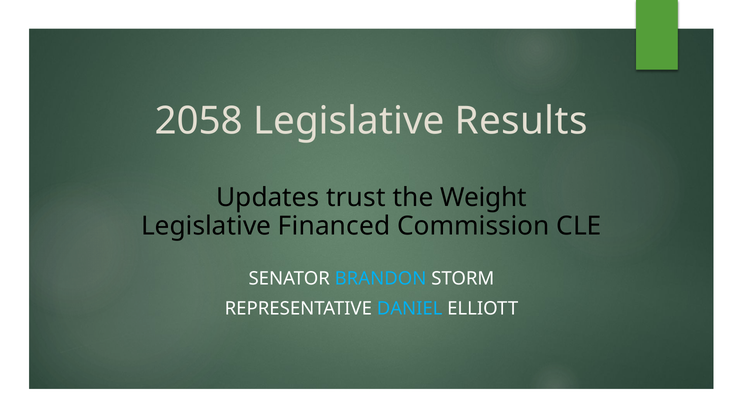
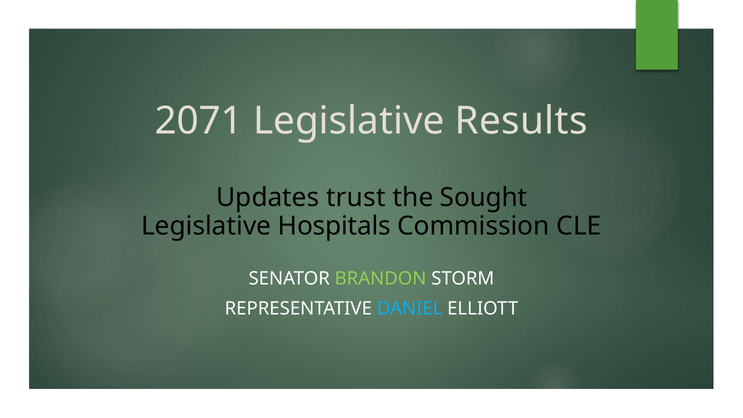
2058: 2058 -> 2071
Weight: Weight -> Sought
Financed: Financed -> Hospitals
BRANDON colour: light blue -> light green
